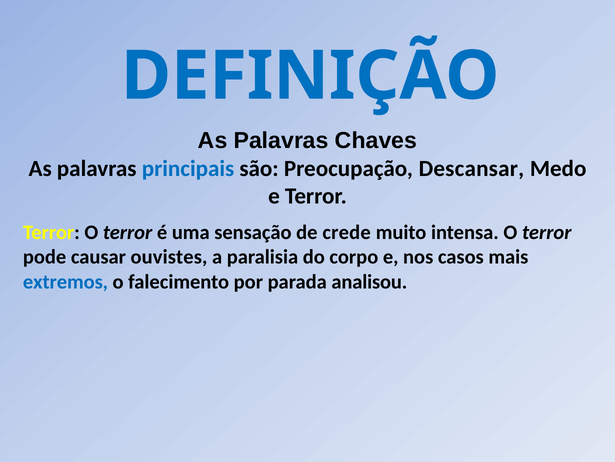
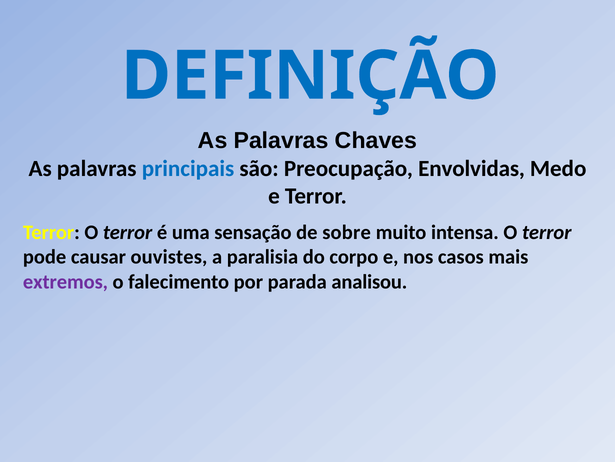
Descansar: Descansar -> Envolvidas
crede: crede -> sobre
extremos colour: blue -> purple
